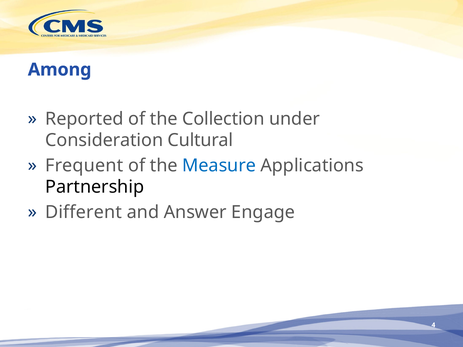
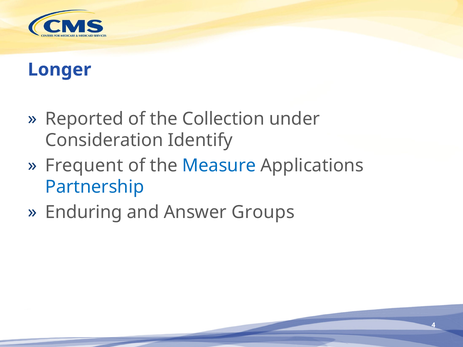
Among: Among -> Longer
Cultural: Cultural -> Identify
Partnership colour: black -> blue
Different: Different -> Enduring
Engage: Engage -> Groups
